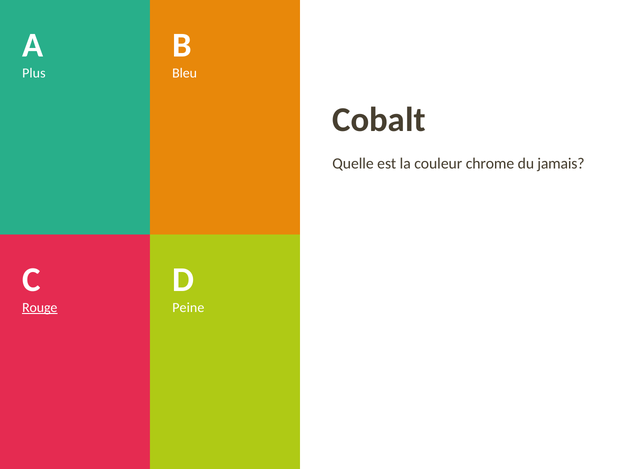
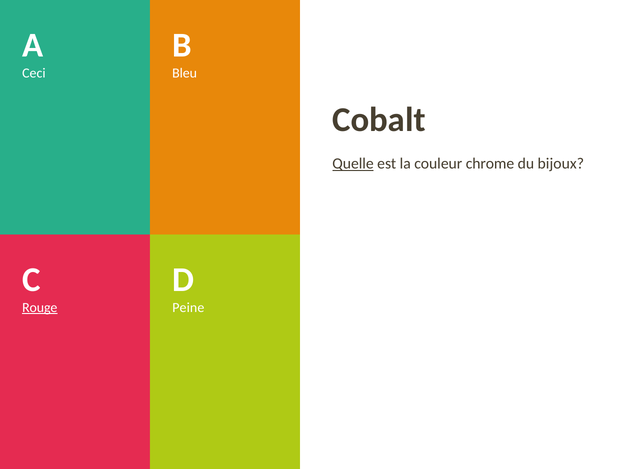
Plus: Plus -> Ceci
Quelle underline: none -> present
jamais: jamais -> bijoux
